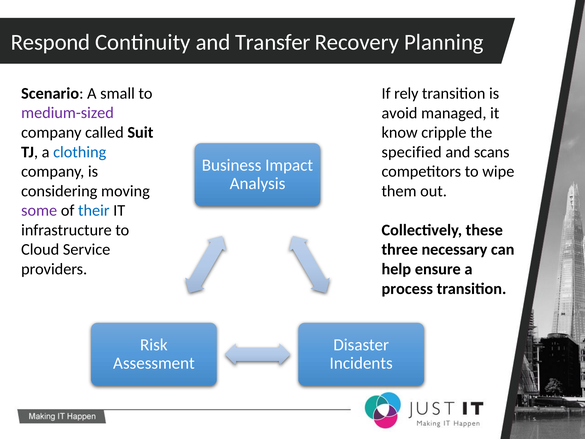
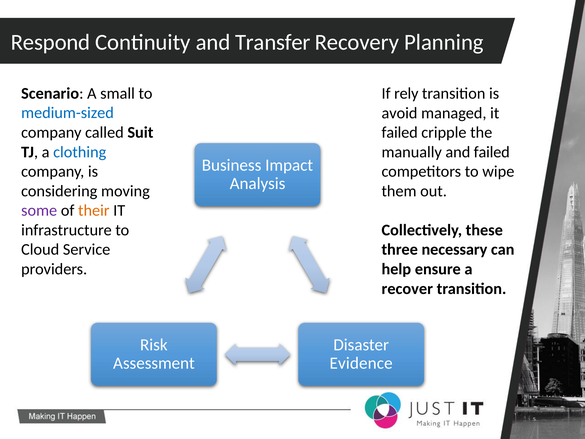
medium-sized colour: purple -> blue
know at (400, 132): know -> failed
specified: specified -> manually
and scans: scans -> failed
their colour: blue -> orange
process: process -> recover
Incidents: Incidents -> Evidence
